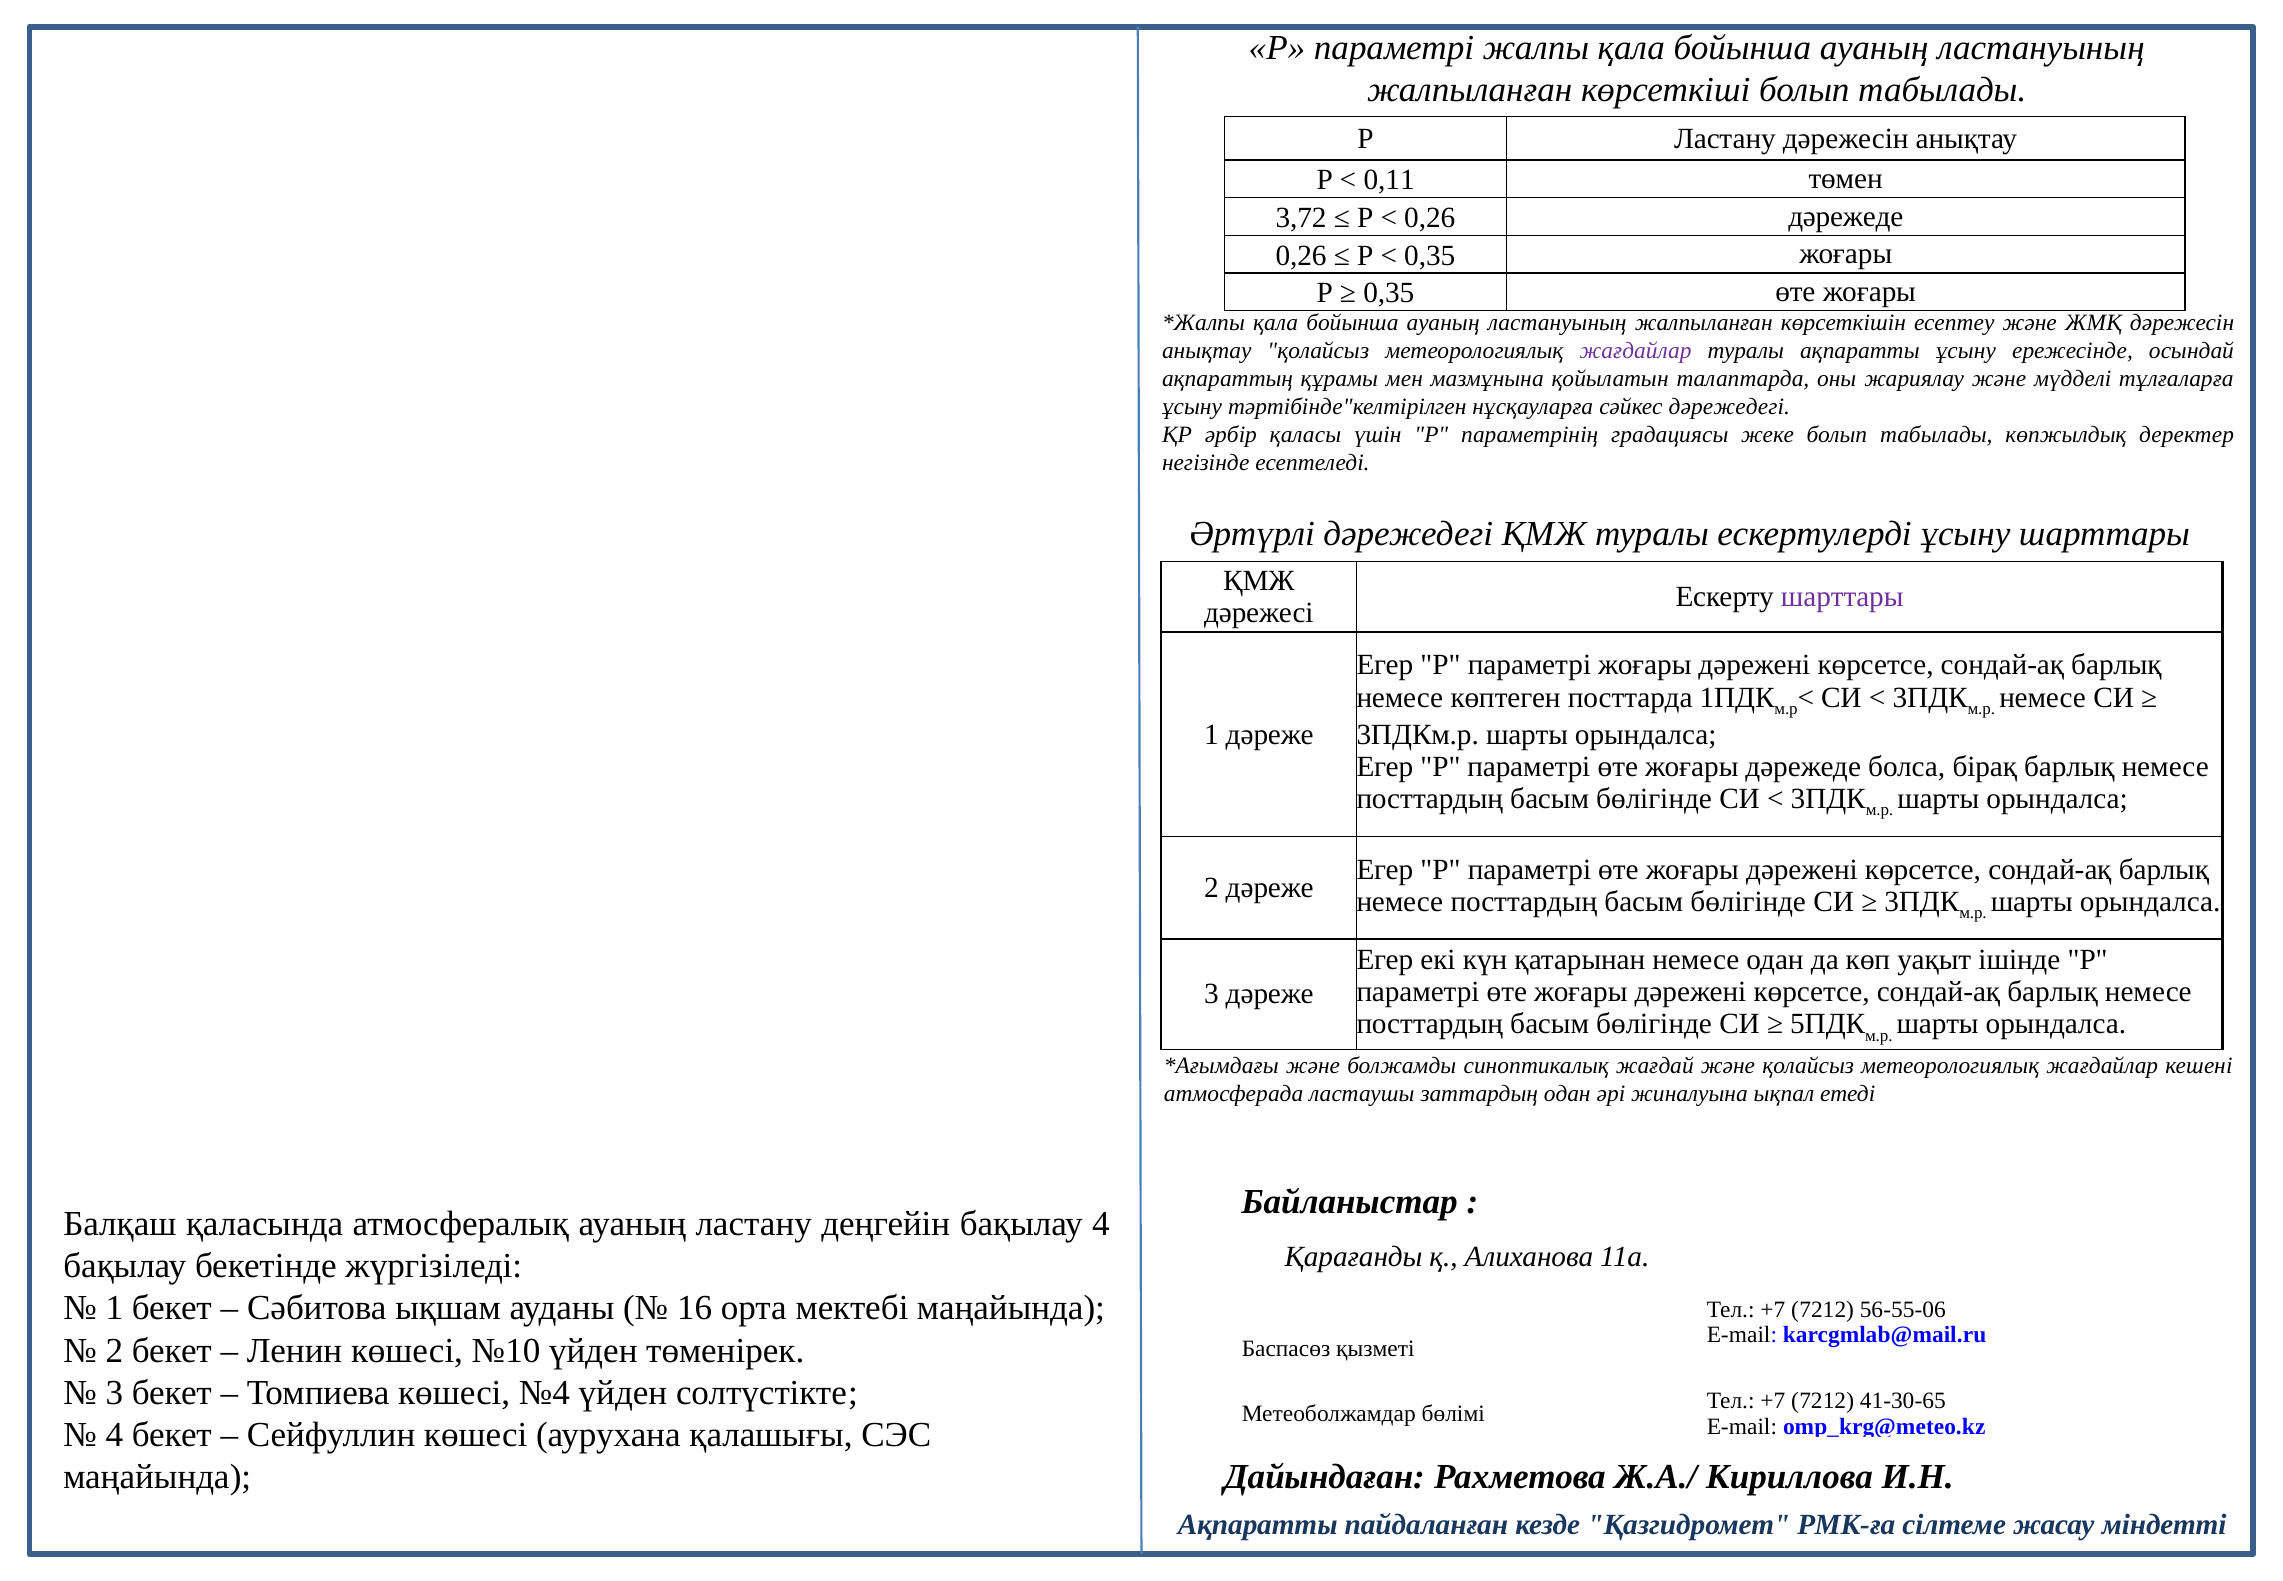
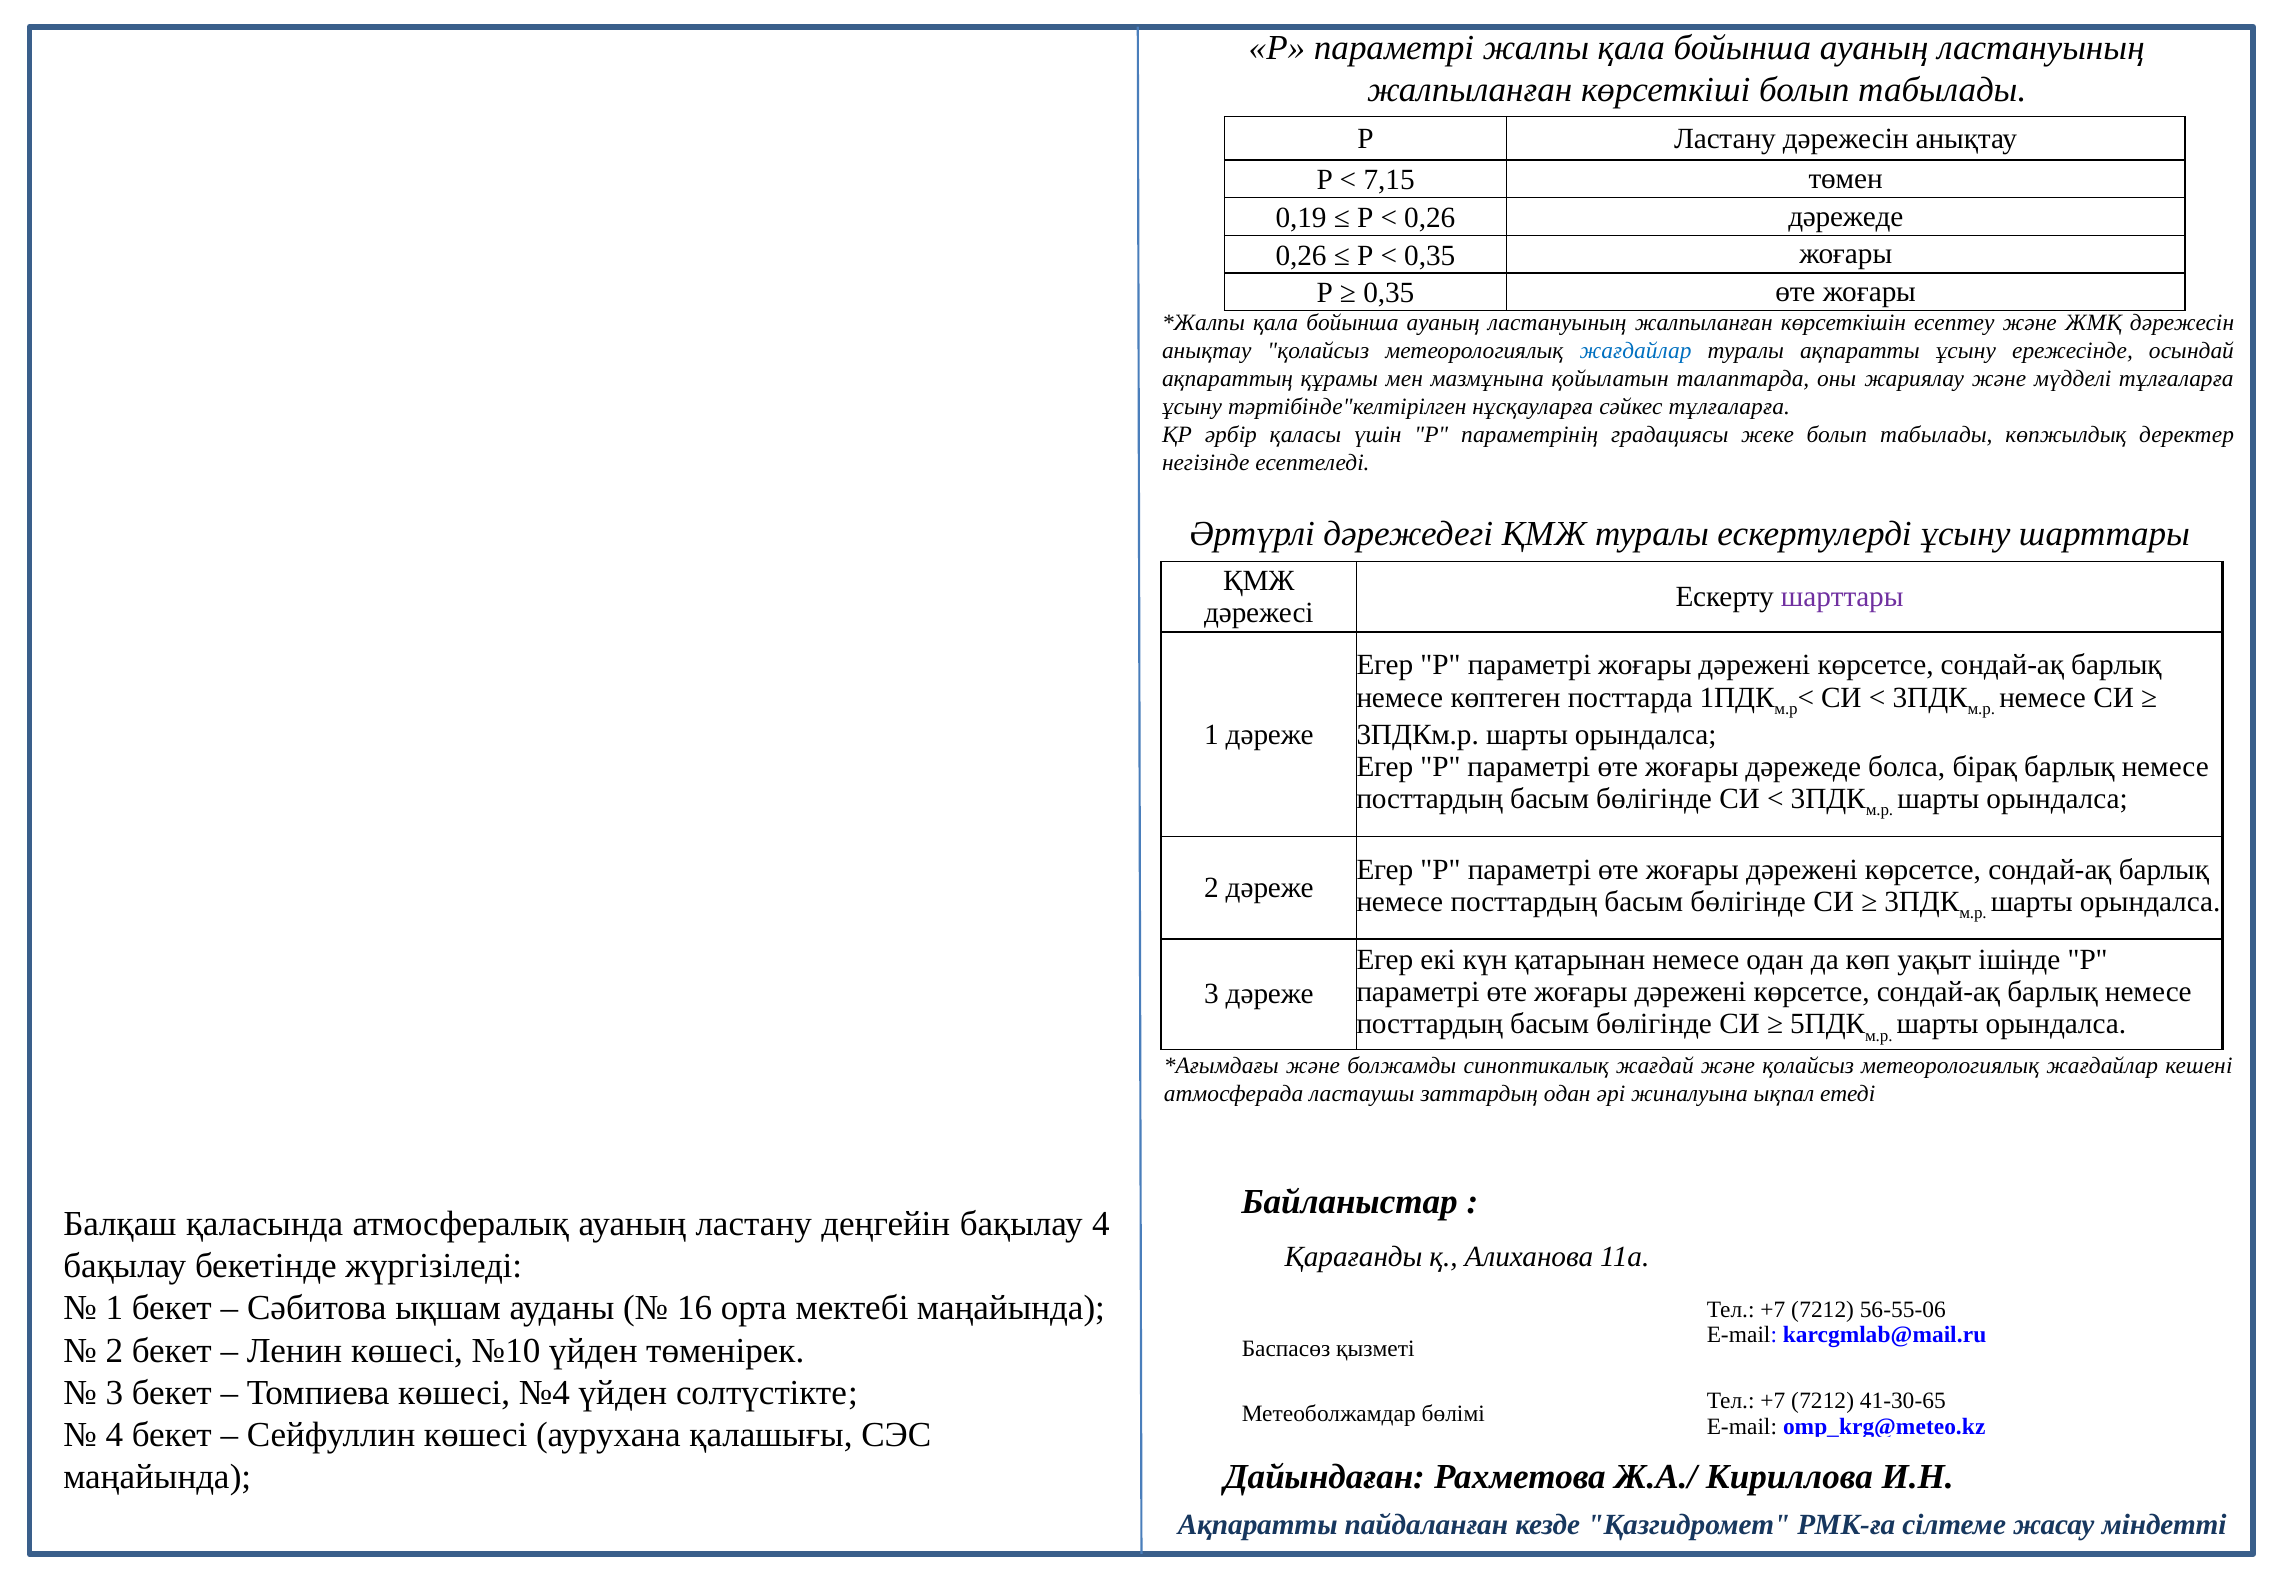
0,11: 0,11 -> 7,15
3,72: 3,72 -> 0,19
жағдайлар at (1636, 351) colour: purple -> blue
сәйкес дәрежедегі: дәрежедегі -> тұлғаларға
